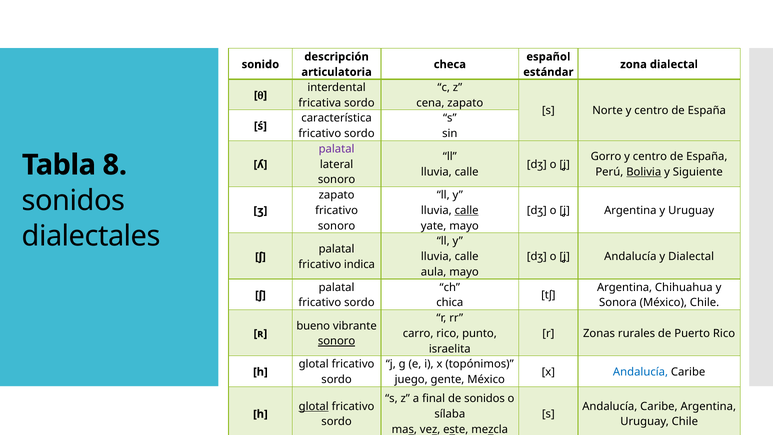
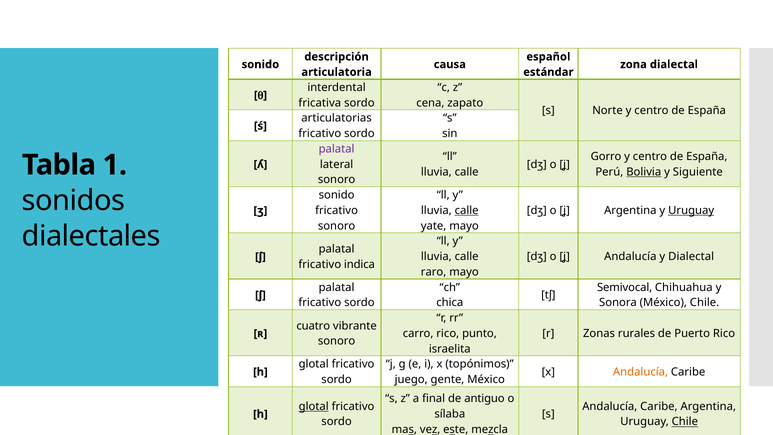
checa: checa -> causa
característica: característica -> articulatorias
8: 8 -> 1
zapato at (337, 195): zapato -> sonido
Uruguay at (691, 210) underline: none -> present
aula: aula -> raro
Argentina at (625, 287): Argentina -> Semivocal
bueno: bueno -> cuatro
sonoro at (337, 341) underline: present -> none
Andalucía at (641, 372) colour: blue -> orange
de sonidos: sonidos -> antiguo
Chile at (685, 422) underline: none -> present
